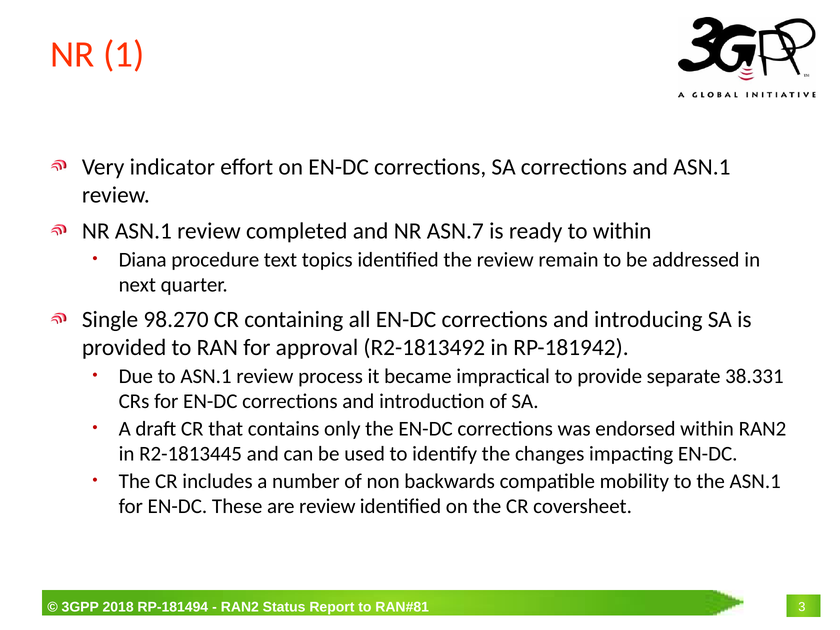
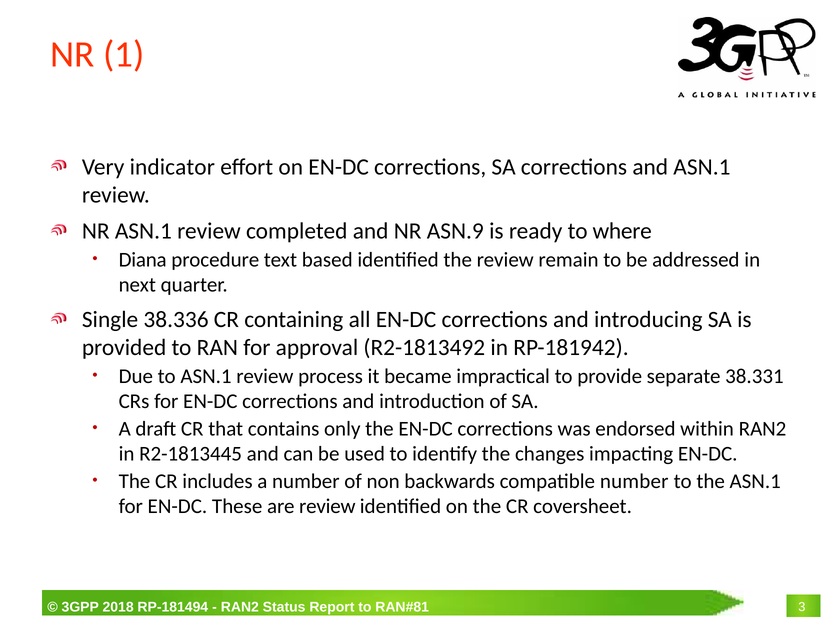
ASN.7: ASN.7 -> ASN.9
to within: within -> where
topics: topics -> based
98.270: 98.270 -> 38.336
compatible mobility: mobility -> number
